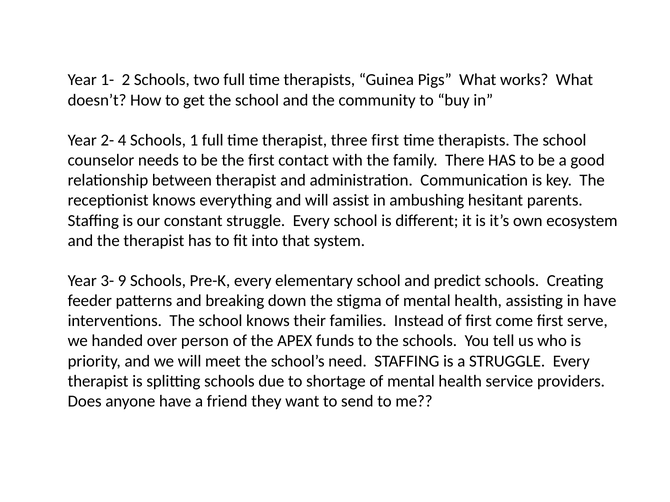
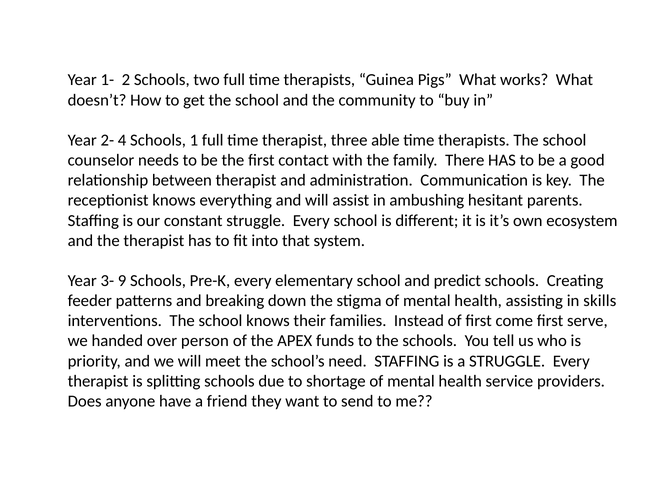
three first: first -> able
in have: have -> skills
